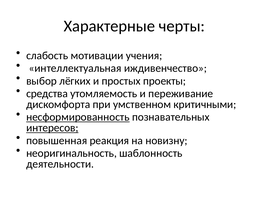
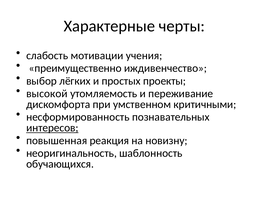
интеллектуальная: интеллектуальная -> преимущественно
средства: средства -> высокой
несформированность underline: present -> none
деятельности: деятельности -> обучающихся
